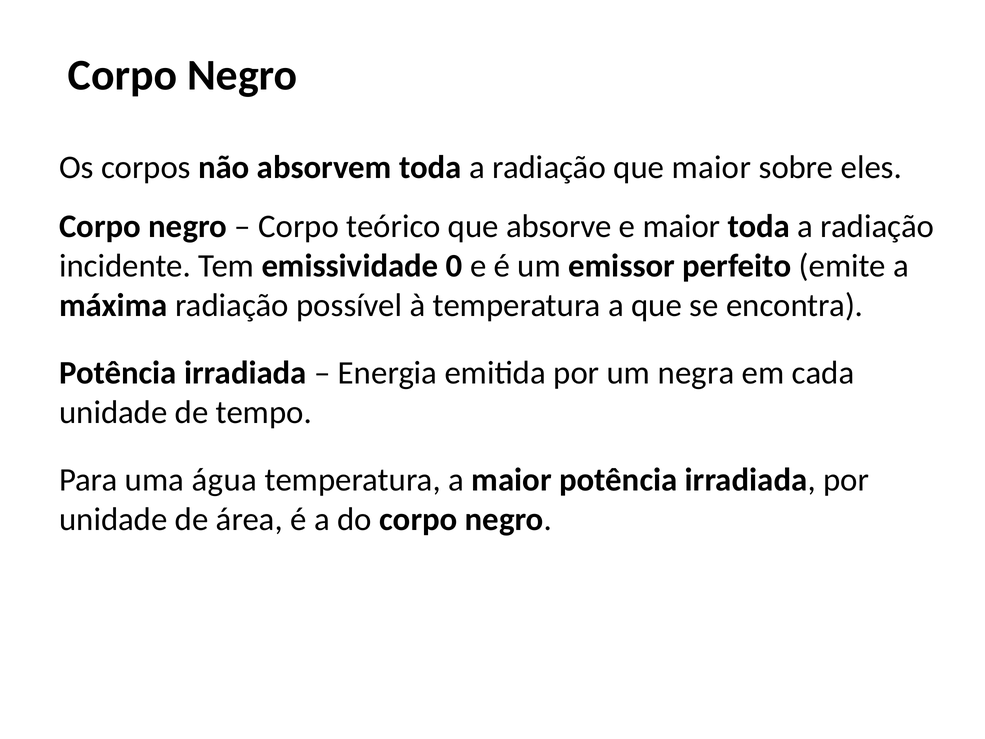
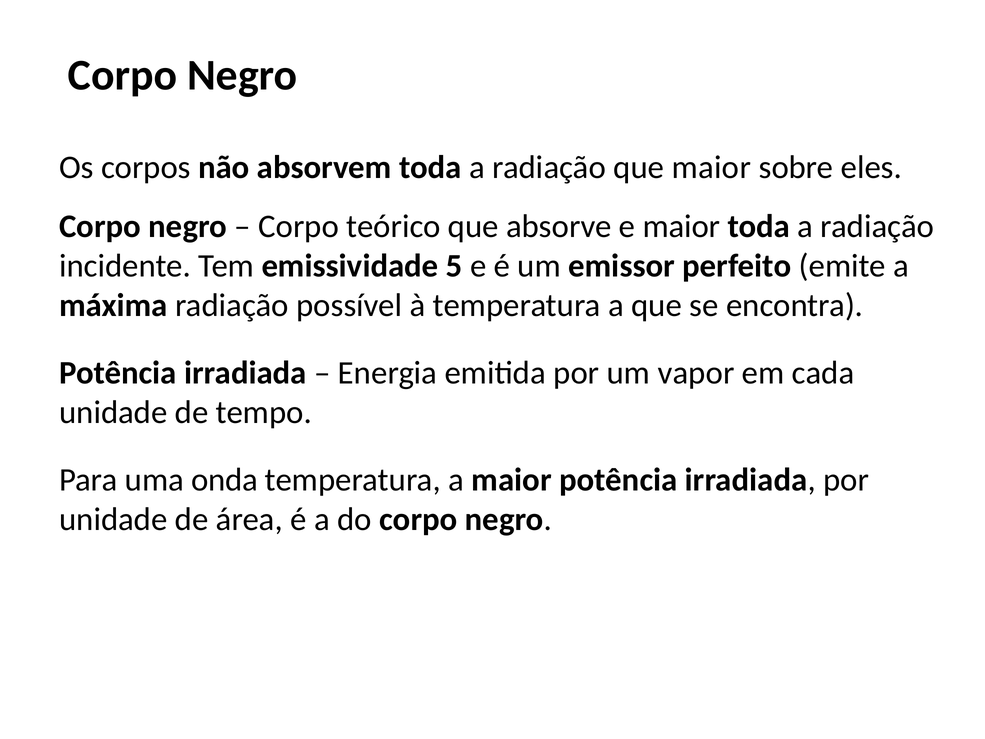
0: 0 -> 5
negra: negra -> vapor
água: água -> onda
